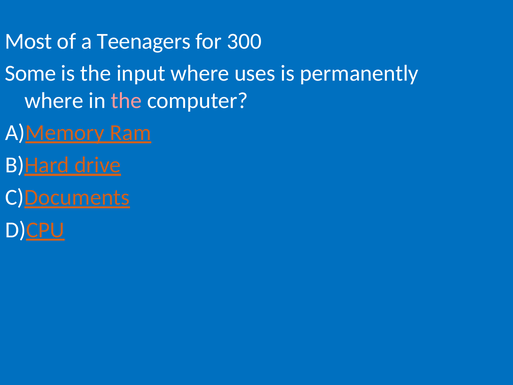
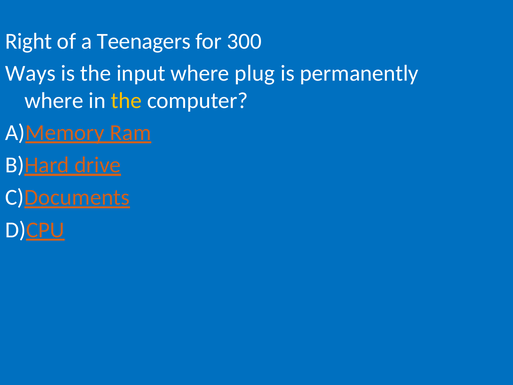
Most: Most -> Right
Some: Some -> Ways
uses: uses -> plug
the at (126, 101) colour: pink -> yellow
